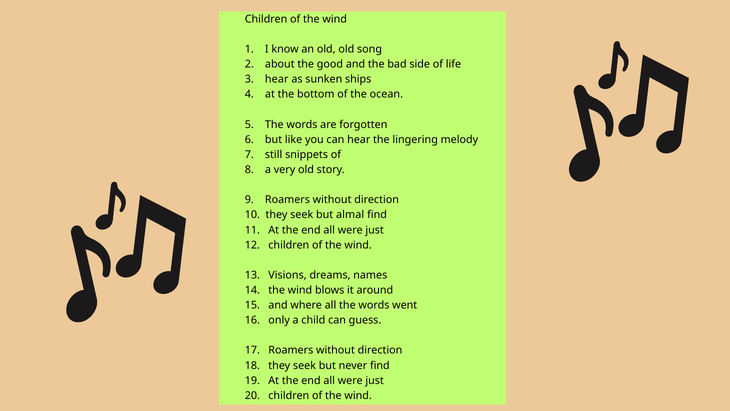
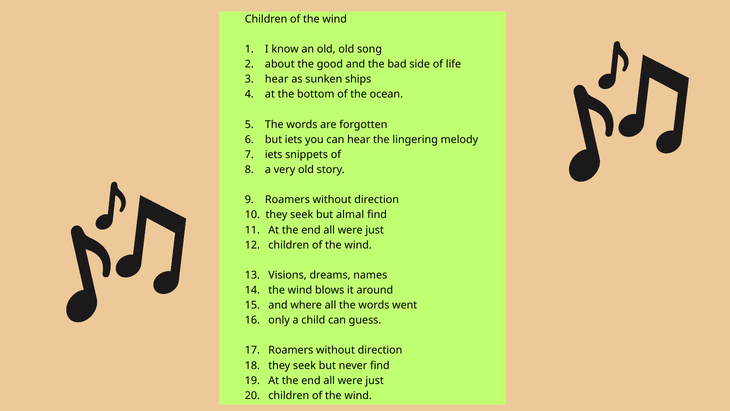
but like: like -> iets
7 still: still -> iets
